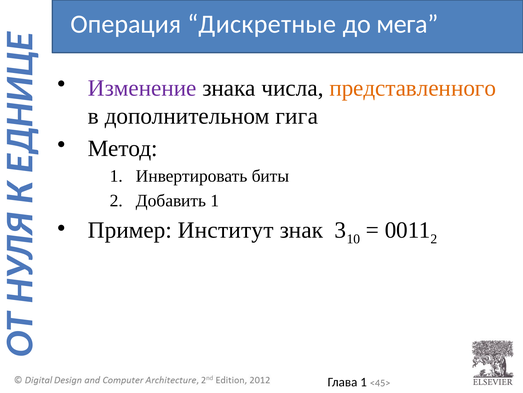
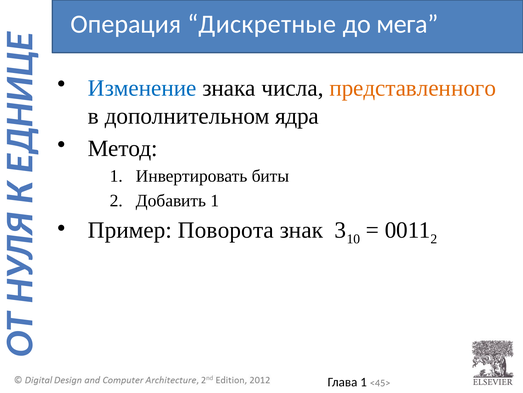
Изменение colour: purple -> blue
гига: гига -> ядра
Институт: Институт -> Поворота
